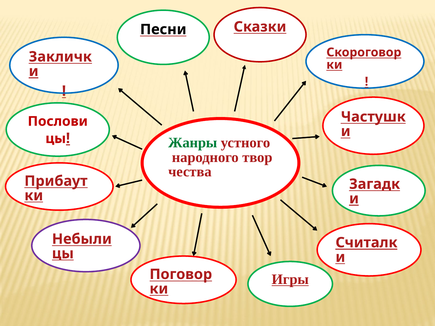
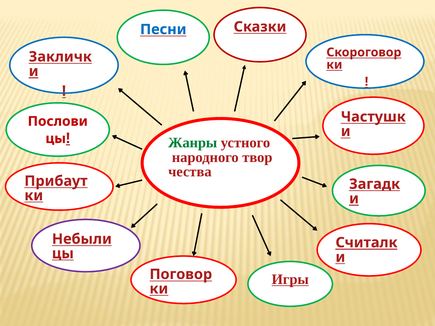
Песни colour: black -> blue
